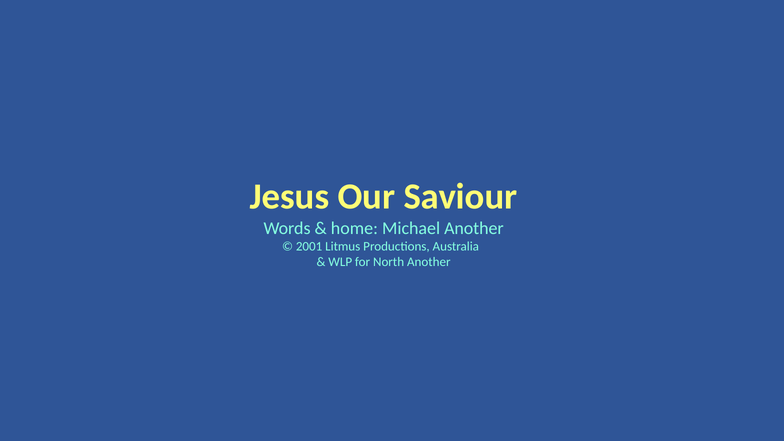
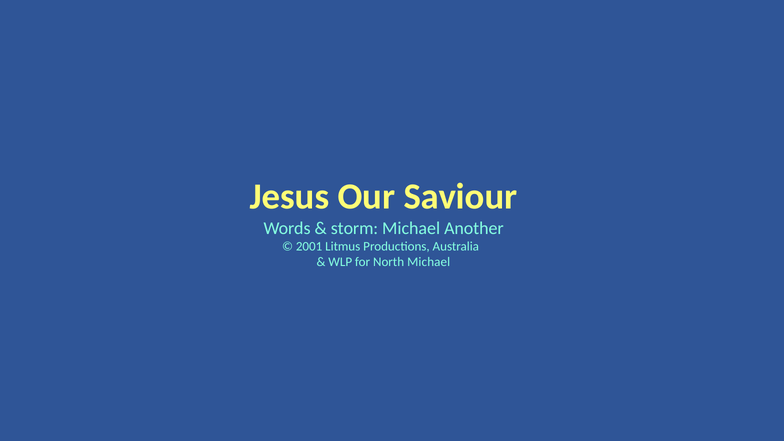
home: home -> storm
North Another: Another -> Michael
